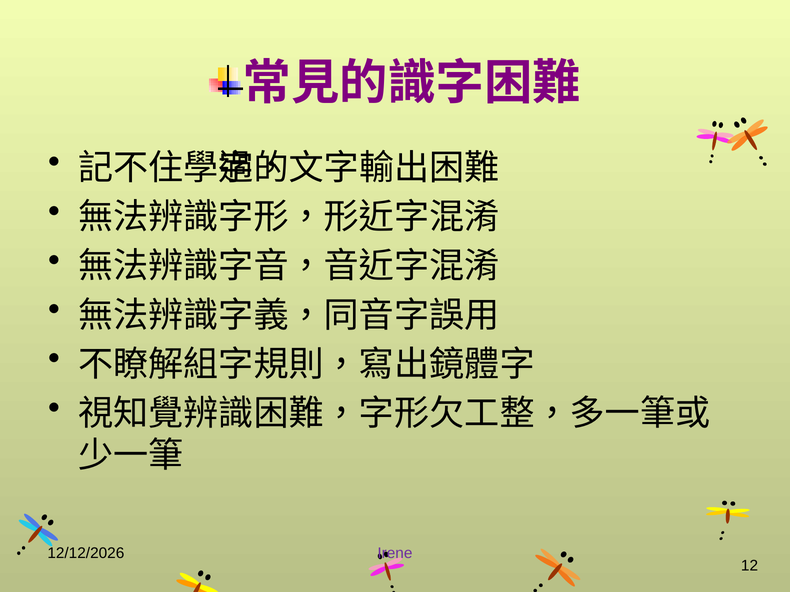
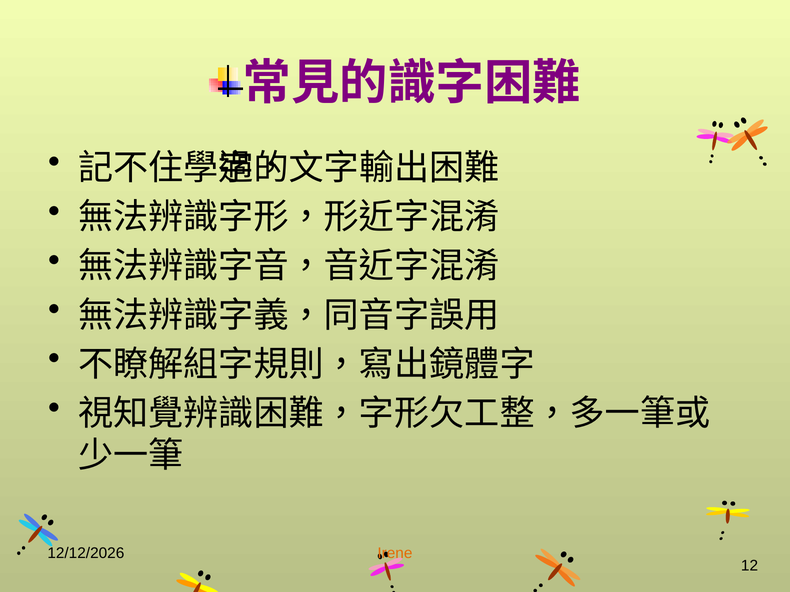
Irene colour: purple -> orange
